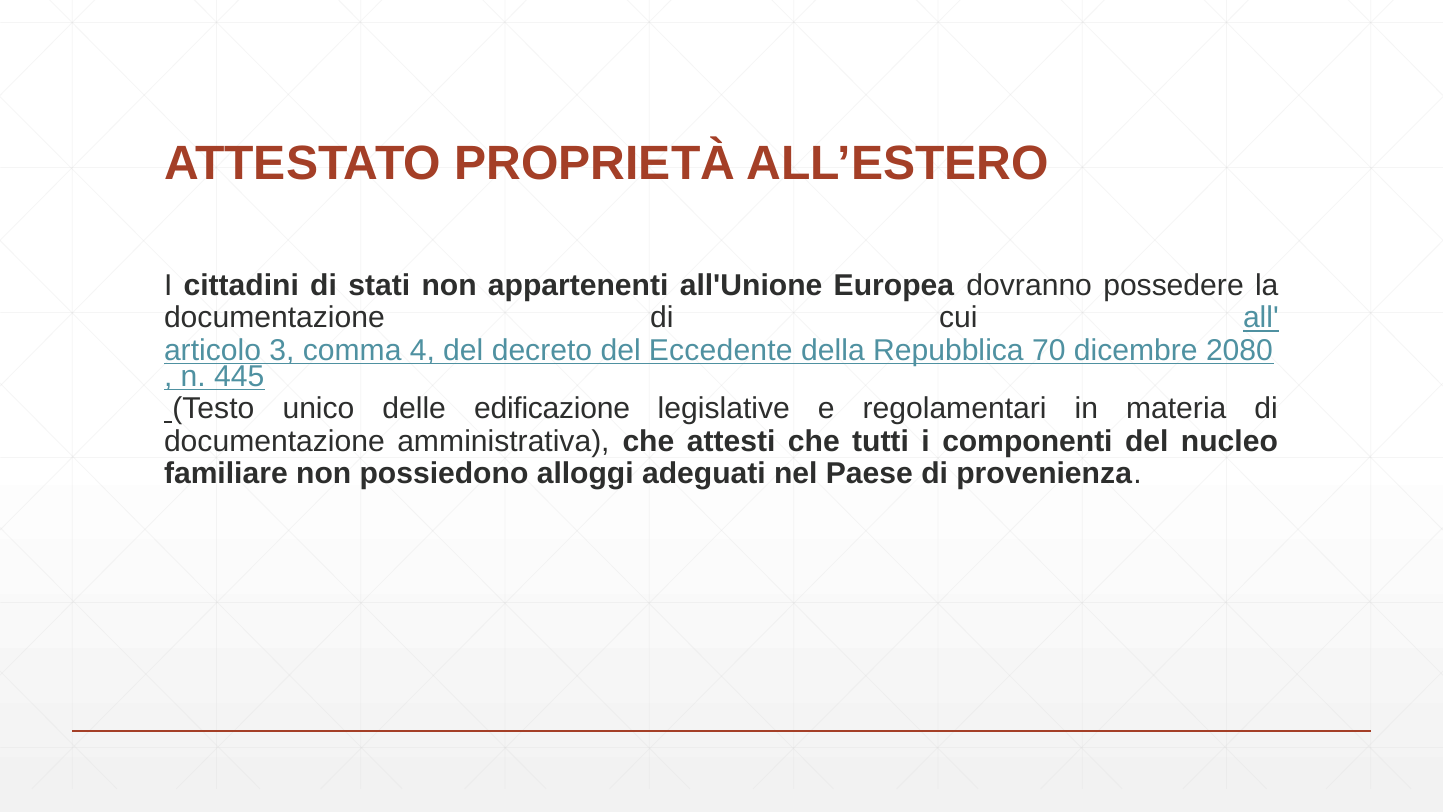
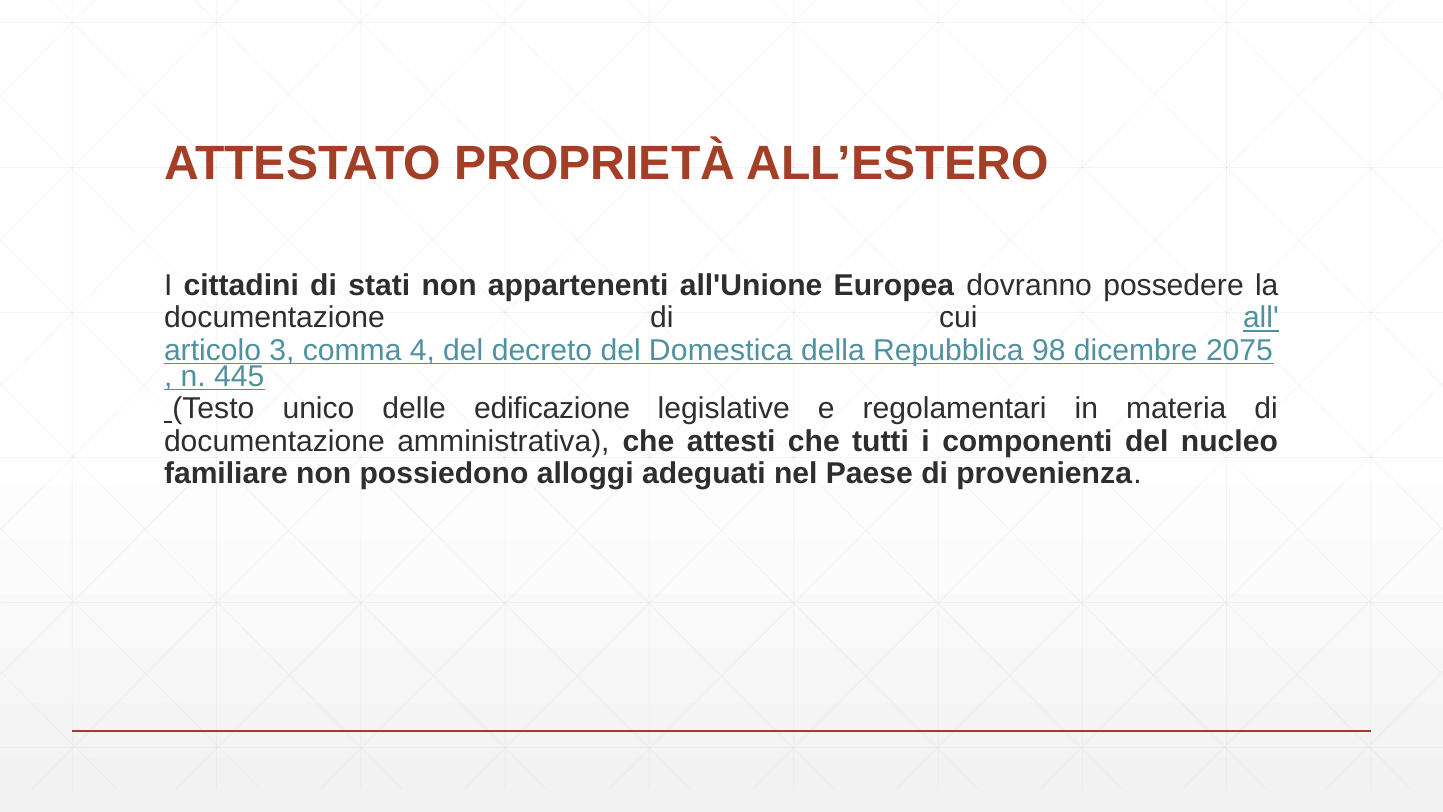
Eccedente: Eccedente -> Domestica
70: 70 -> 98
2080: 2080 -> 2075
